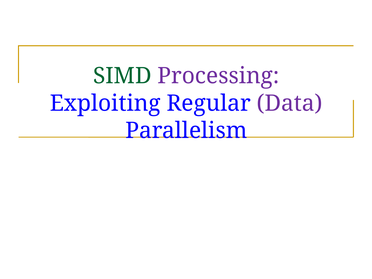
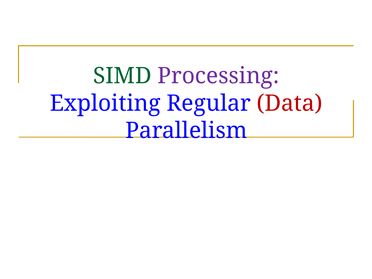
Data colour: purple -> red
